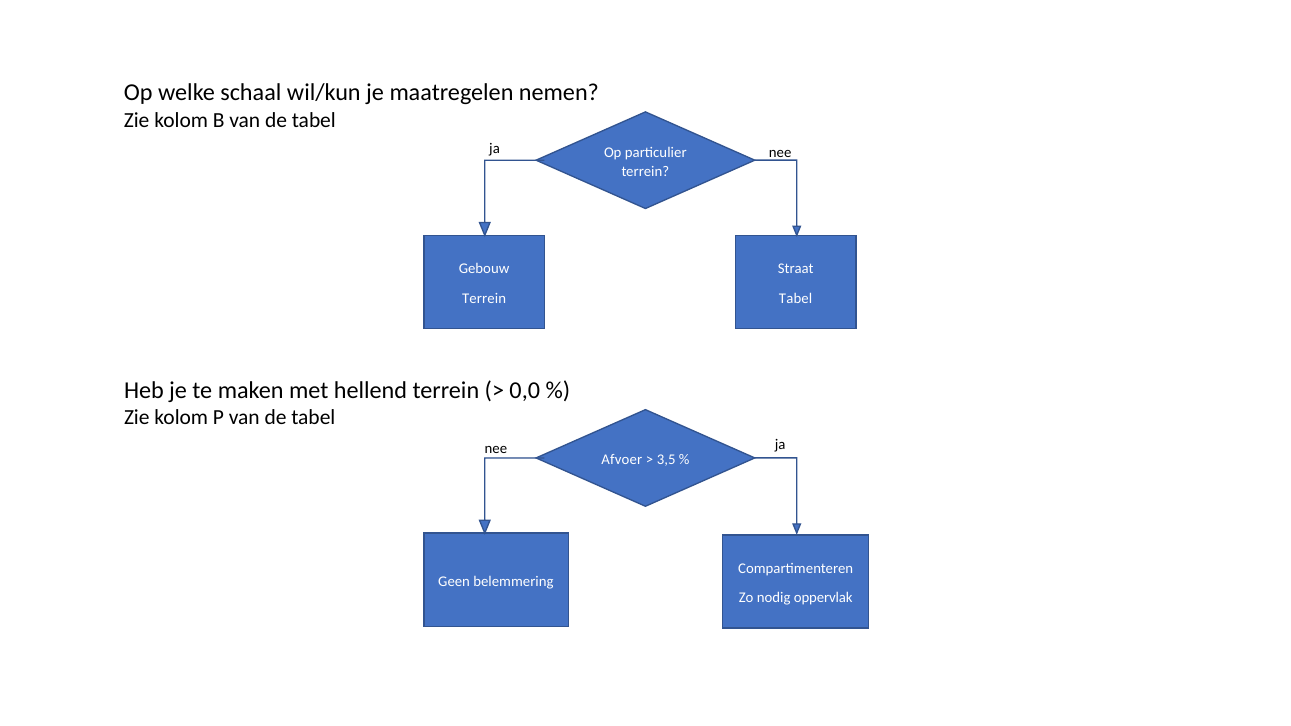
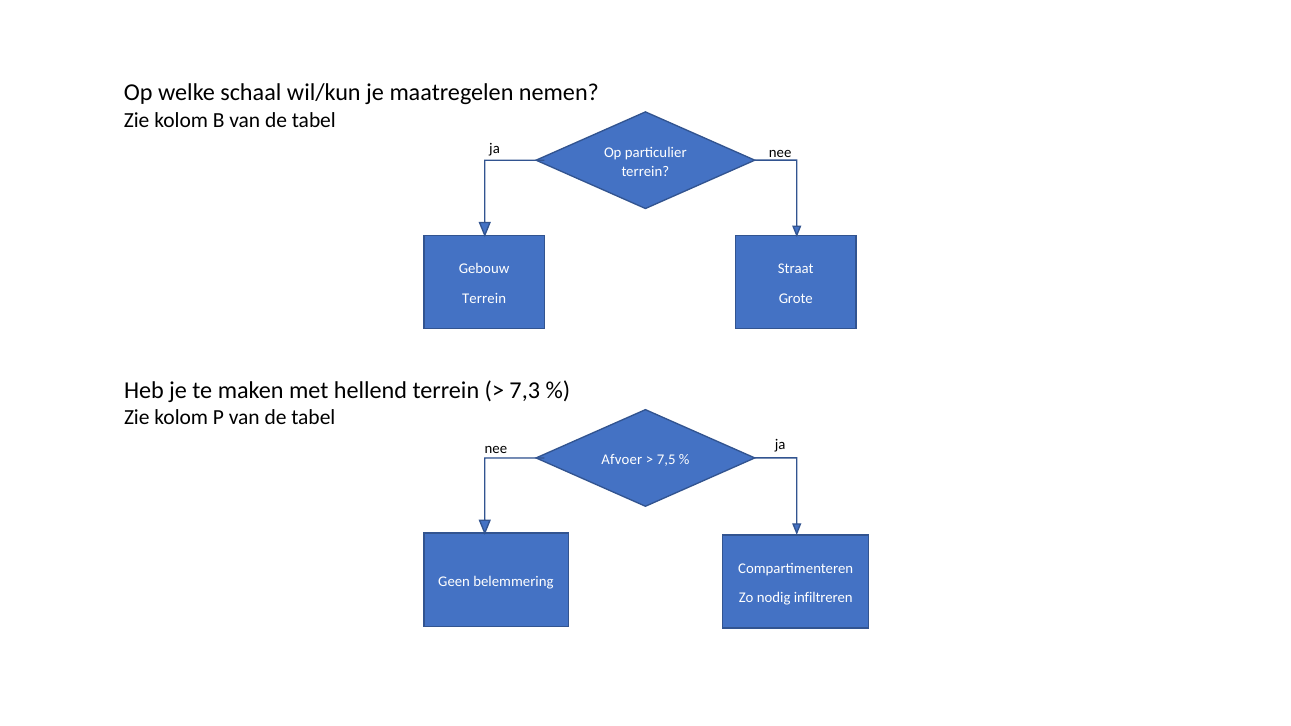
Tabel at (796, 298): Tabel -> Grote
0,0: 0,0 -> 7,3
3,5: 3,5 -> 7,5
oppervlak: oppervlak -> infiltreren
